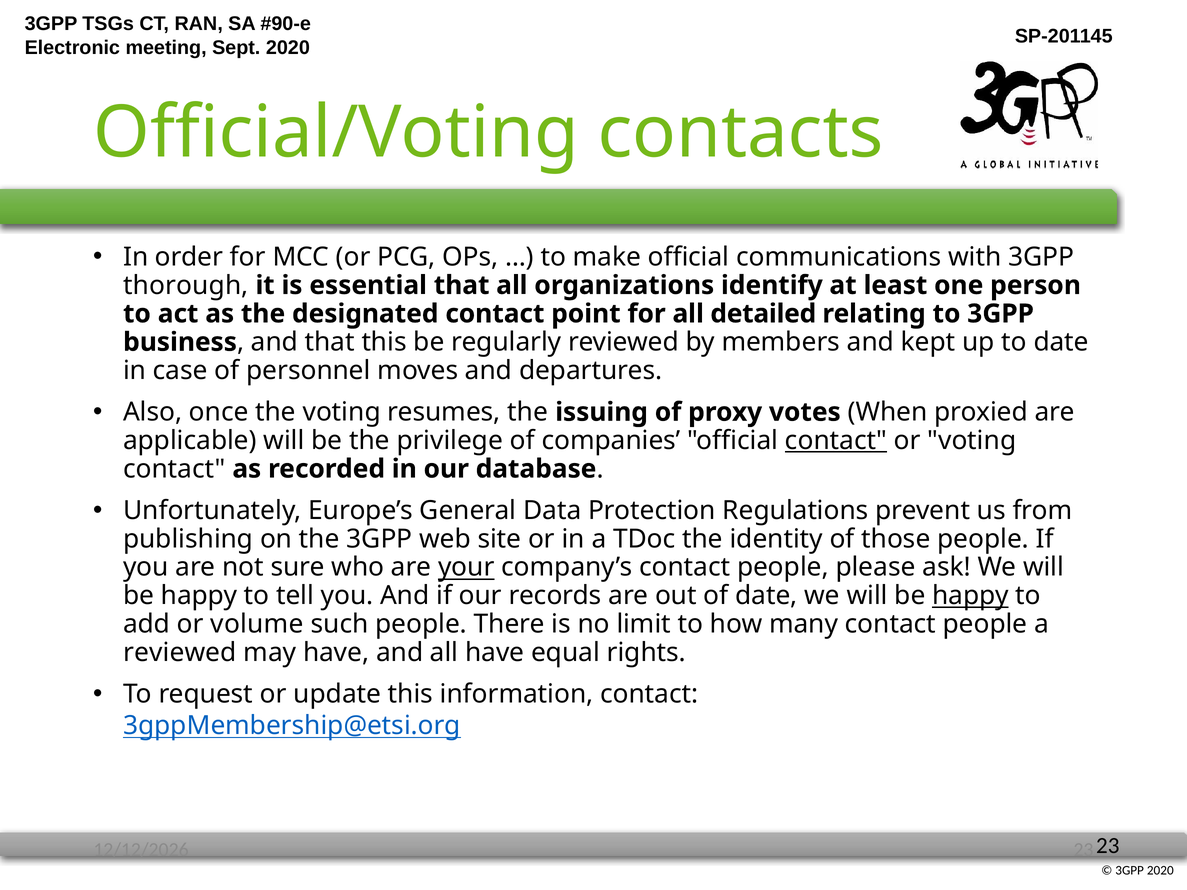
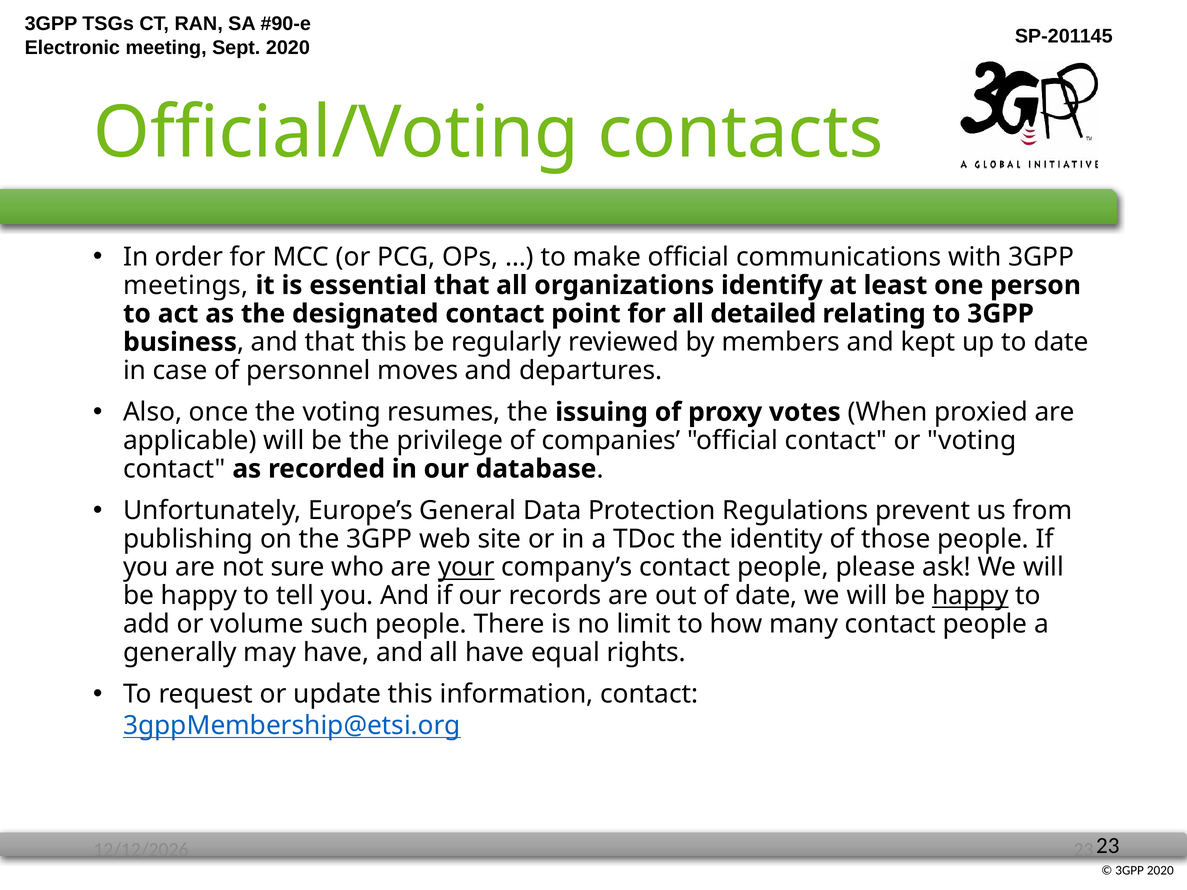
thorough: thorough -> meetings
contact at (836, 441) underline: present -> none
reviewed at (180, 653): reviewed -> generally
